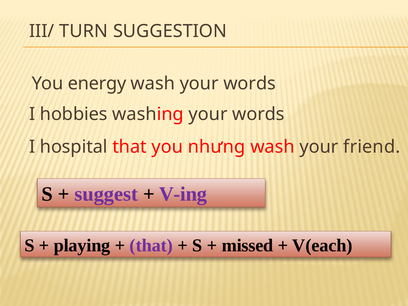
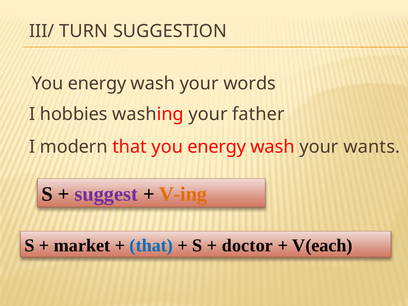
washing your words: words -> father
hospital: hospital -> modern
that you nhưng: nhưng -> energy
friend: friend -> wants
V-ing colour: purple -> orange
playing: playing -> market
that at (151, 245) colour: purple -> blue
missed: missed -> doctor
